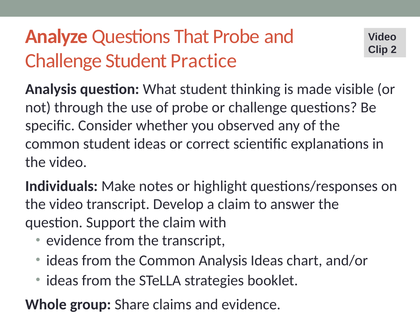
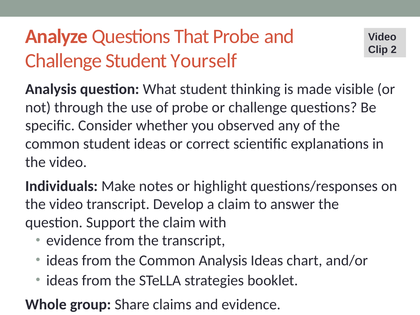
Practice: Practice -> Yourself
